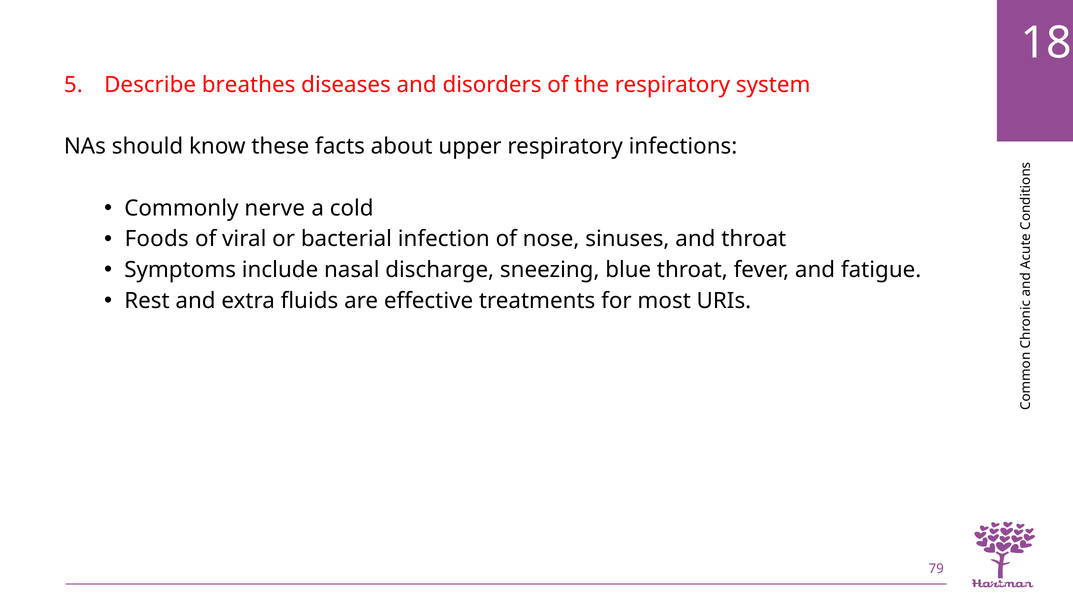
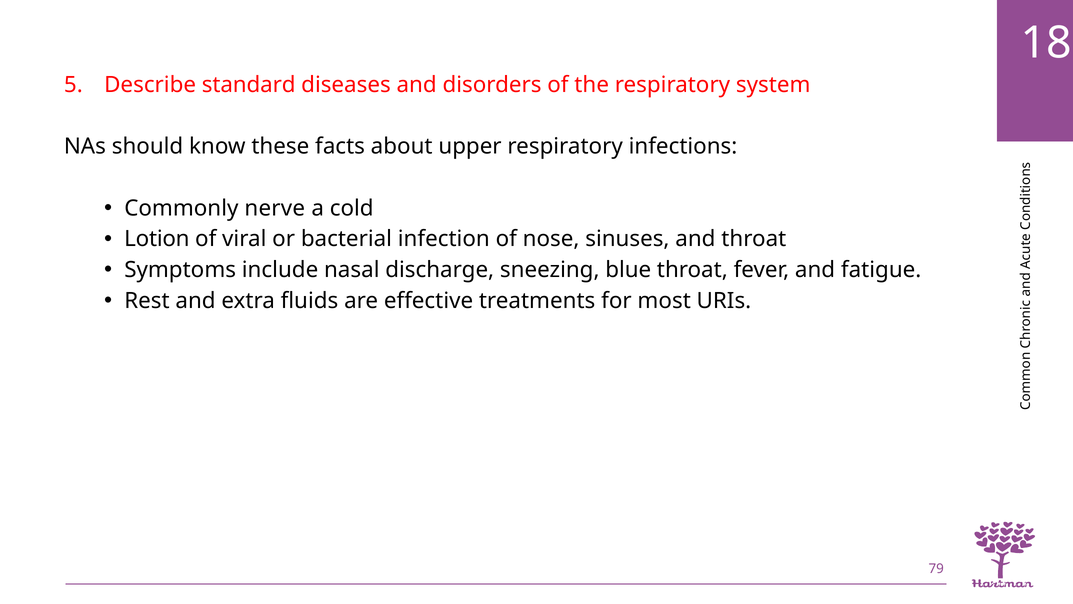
breathes: breathes -> standard
Foods: Foods -> Lotion
